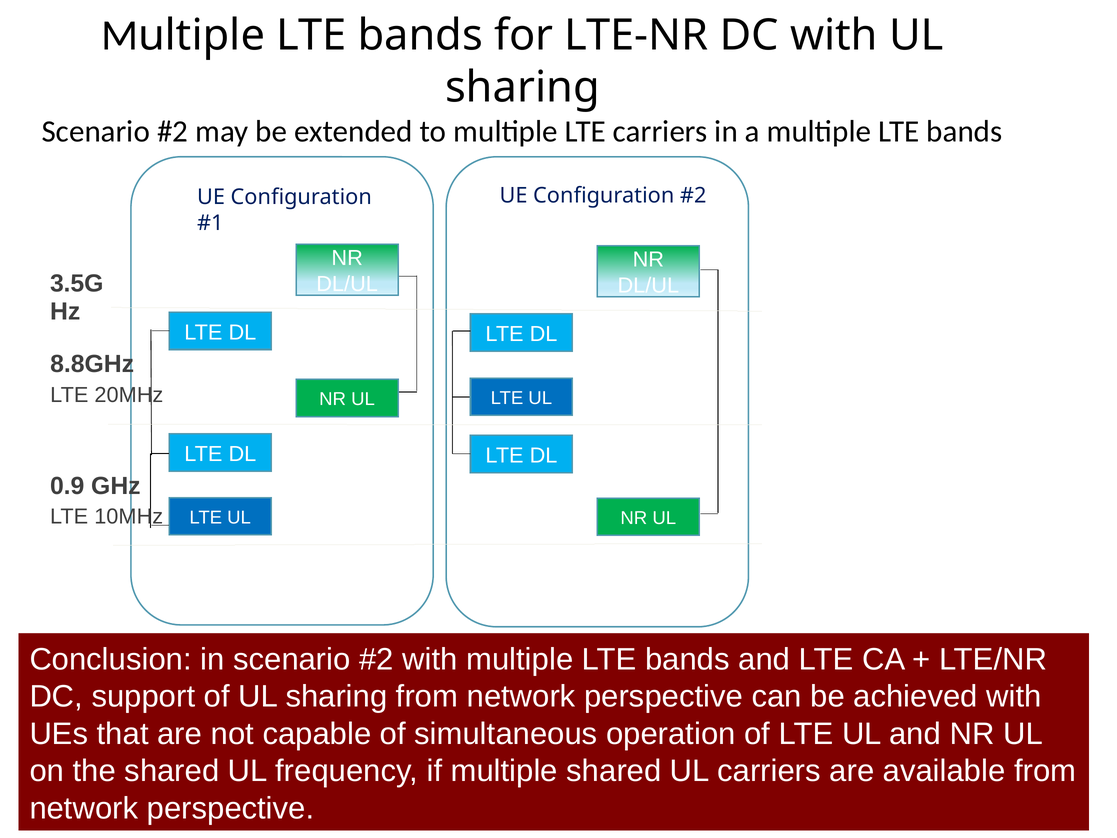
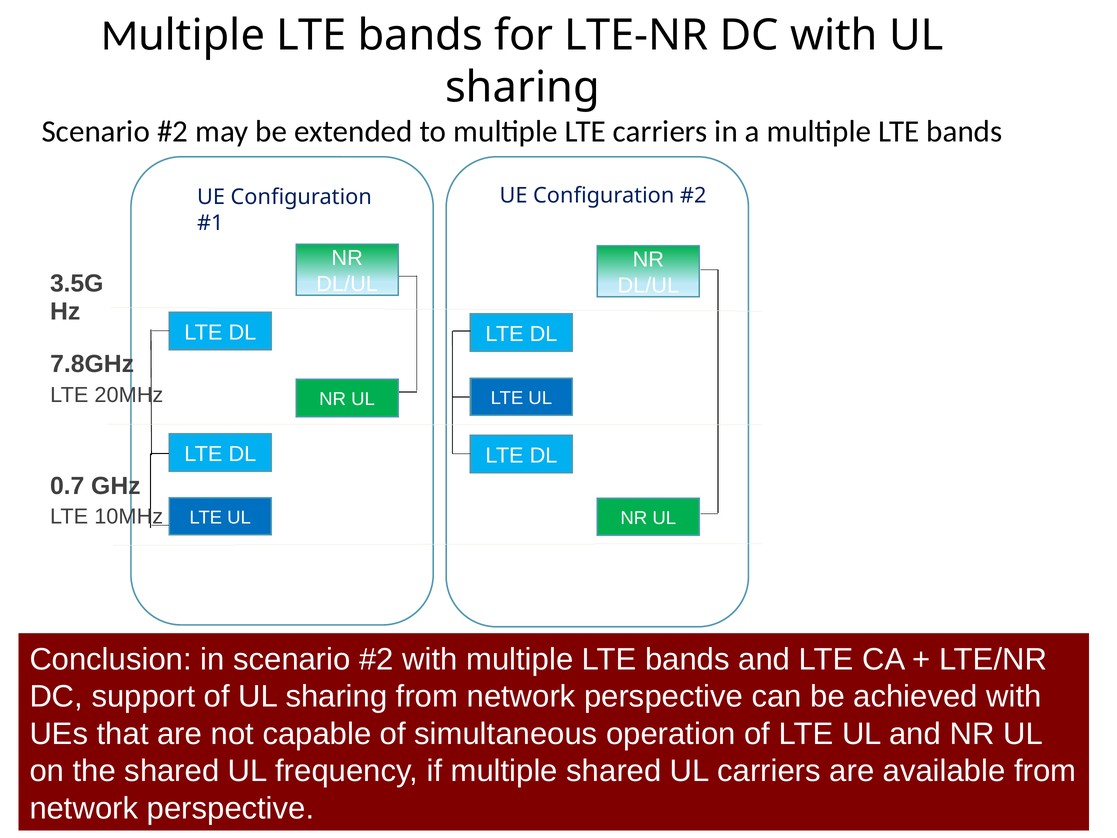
8.8GHz: 8.8GHz -> 7.8GHz
0.9: 0.9 -> 0.7
